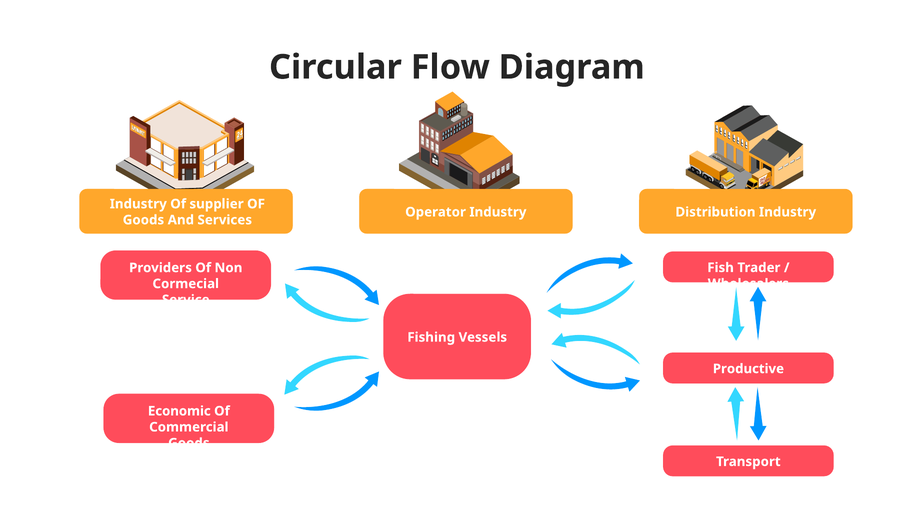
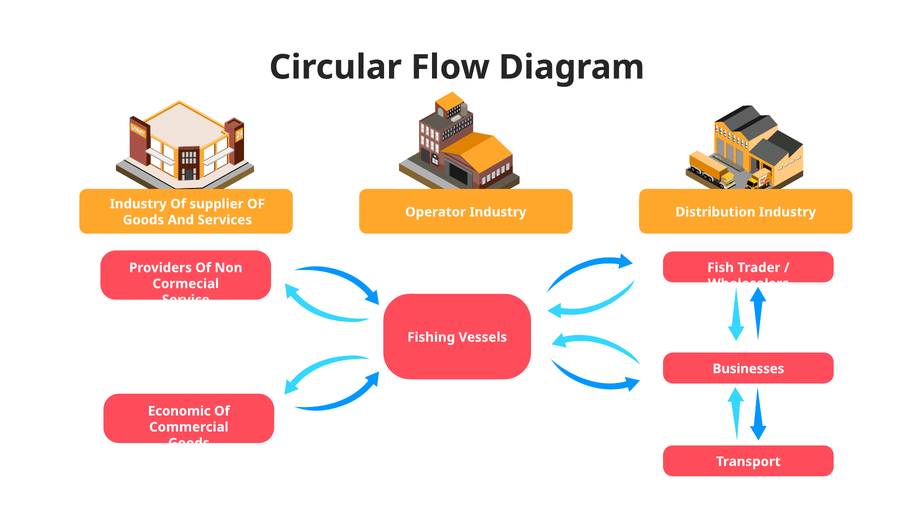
Productive: Productive -> Businesses
